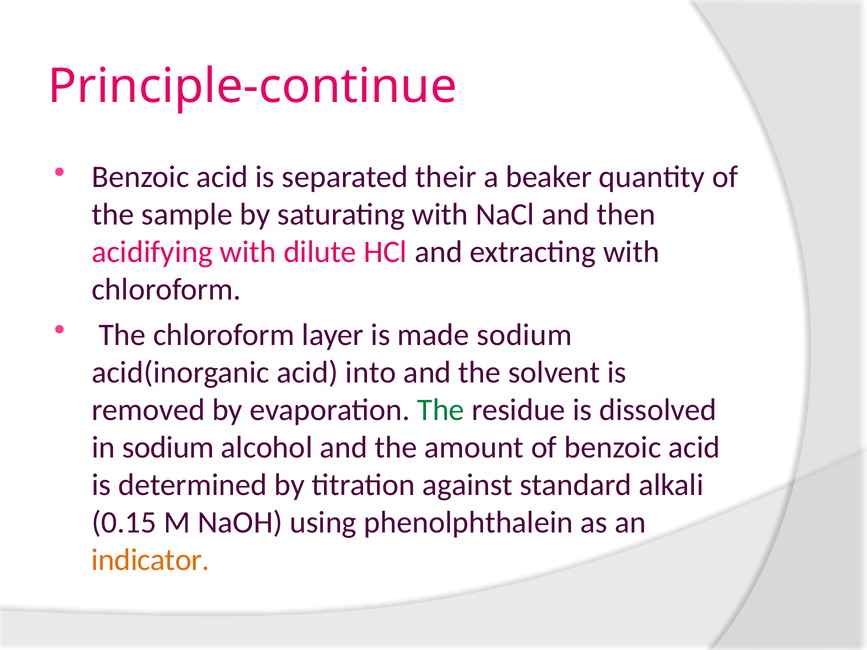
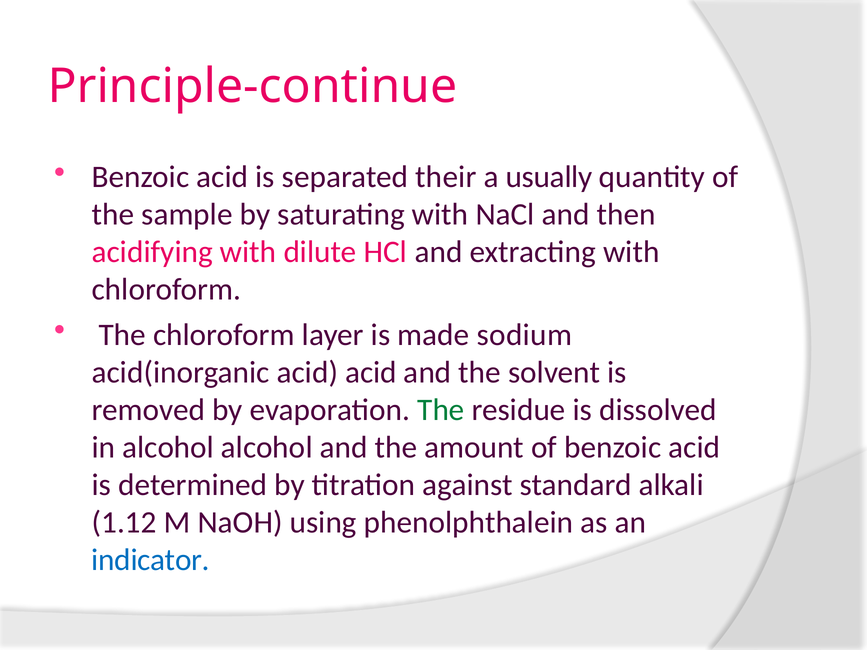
beaker: beaker -> usually
acid into: into -> acid
in sodium: sodium -> alcohol
0.15: 0.15 -> 1.12
indicator colour: orange -> blue
